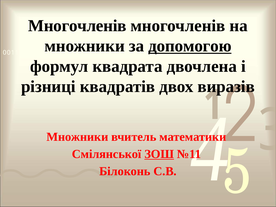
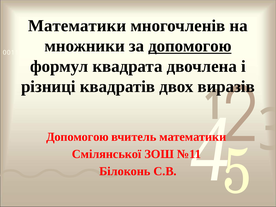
Многочленів at (77, 26): Многочленів -> Математики
Множники at (77, 137): Множники -> Допомогою
ЗОШ underline: present -> none
